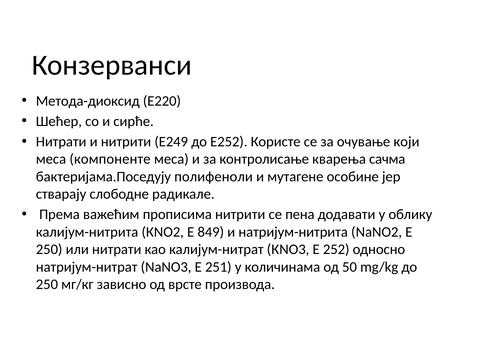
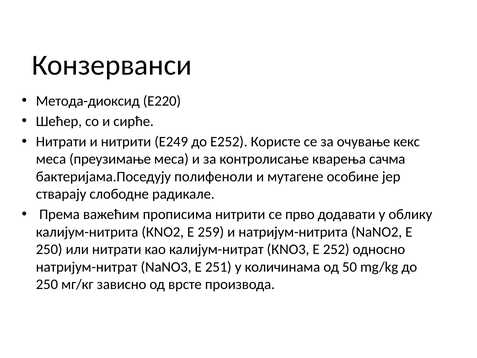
који: који -> кекс
компоненте: компоненте -> преузимање
пена: пена -> прво
849: 849 -> 259
